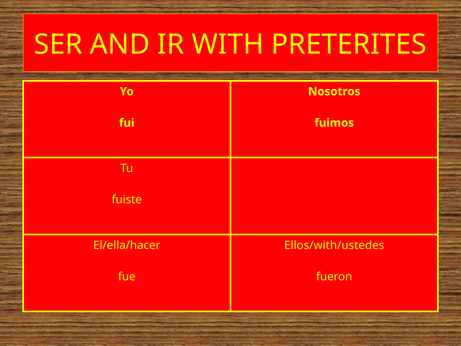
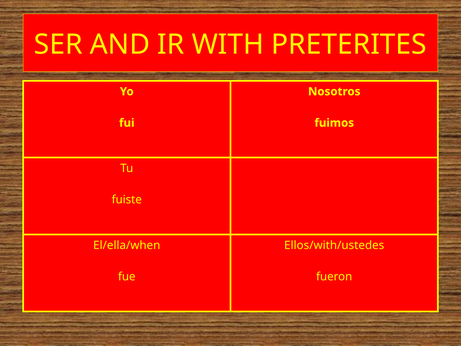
El/ella/hacer: El/ella/hacer -> El/ella/when
